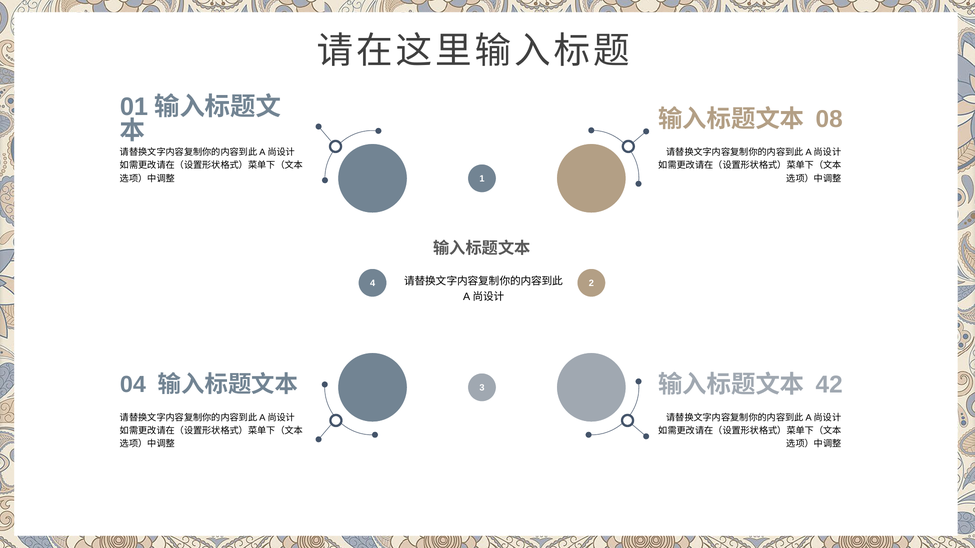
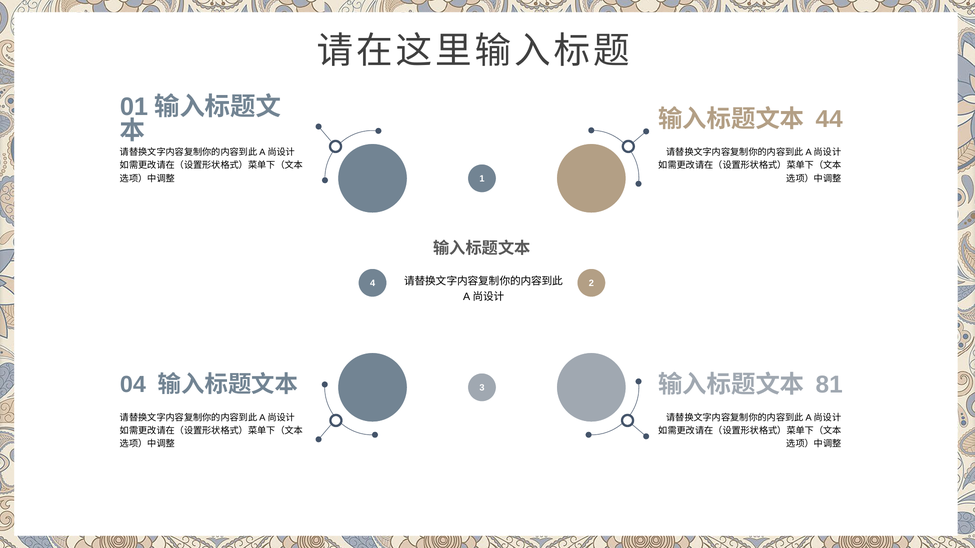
08: 08 -> 44
42: 42 -> 81
